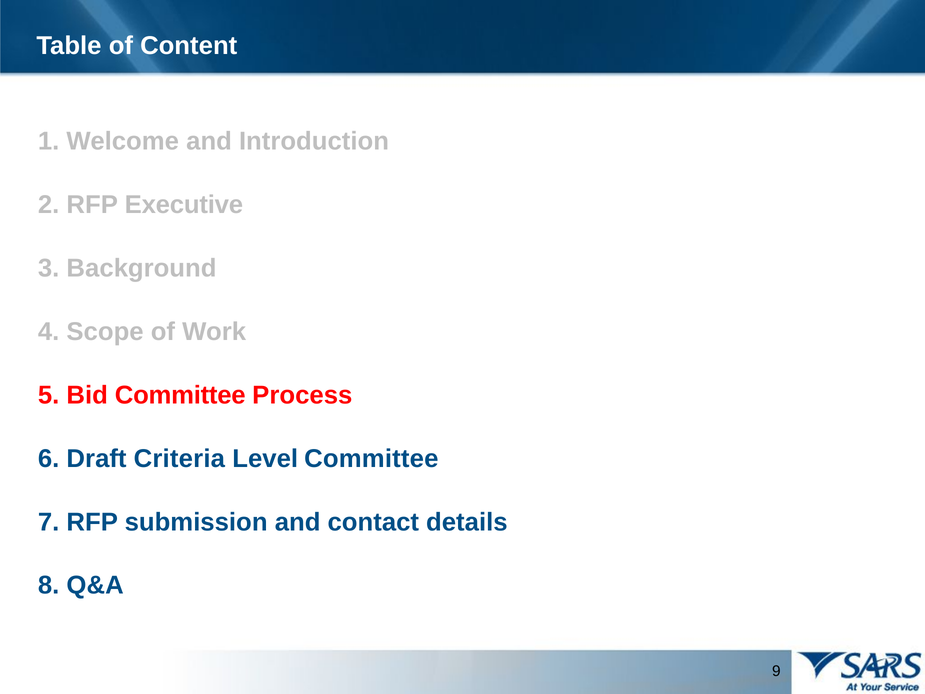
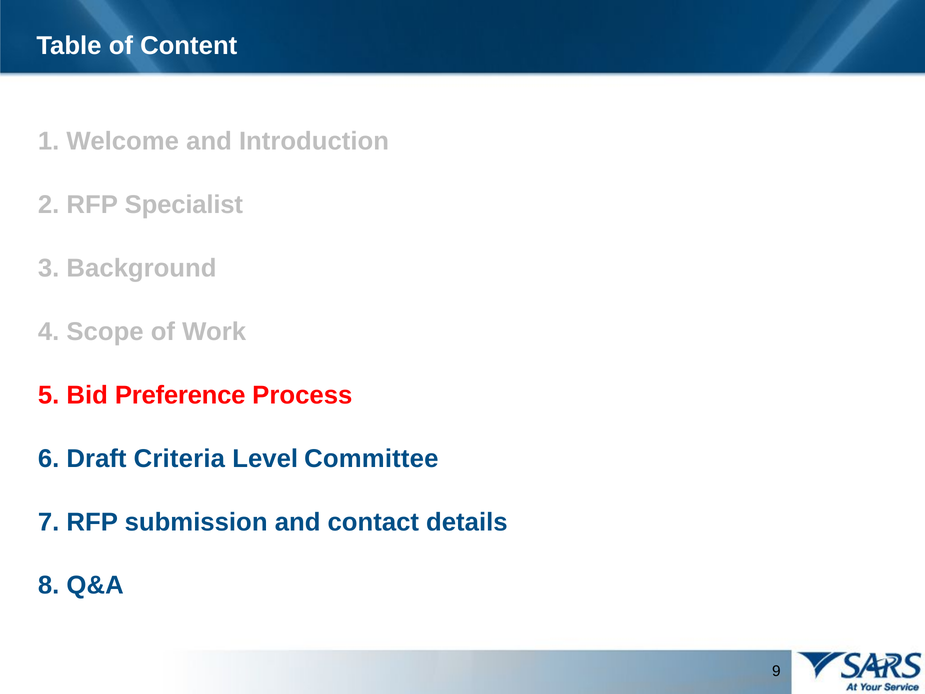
Executive: Executive -> Specialist
Bid Committee: Committee -> Preference
